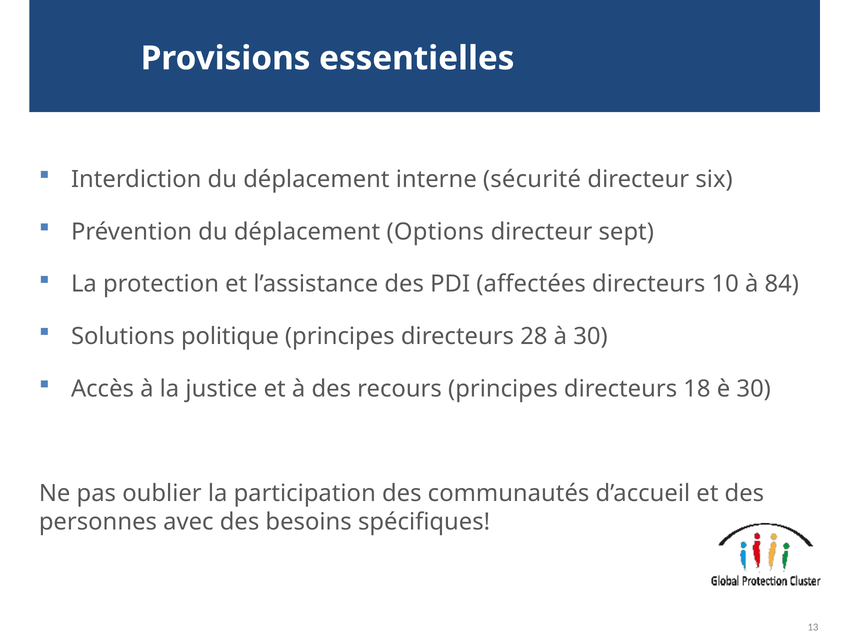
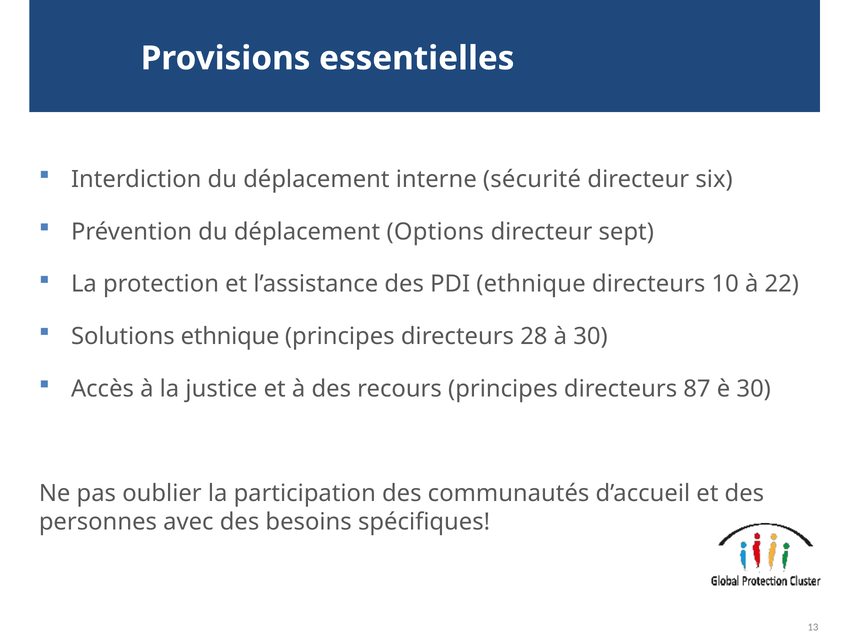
PDI affectées: affectées -> ethnique
84: 84 -> 22
Solutions politique: politique -> ethnique
18: 18 -> 87
